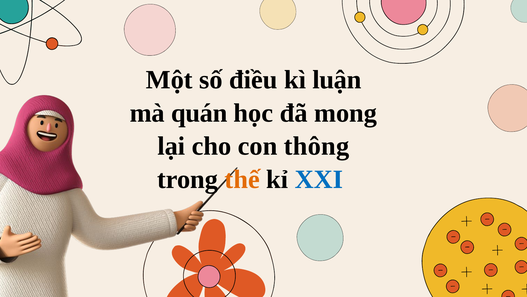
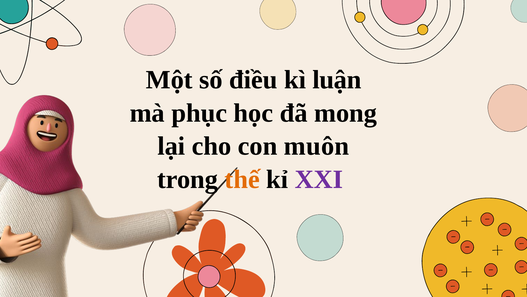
quán: quán -> phục
thông: thông -> muôn
XXI colour: blue -> purple
